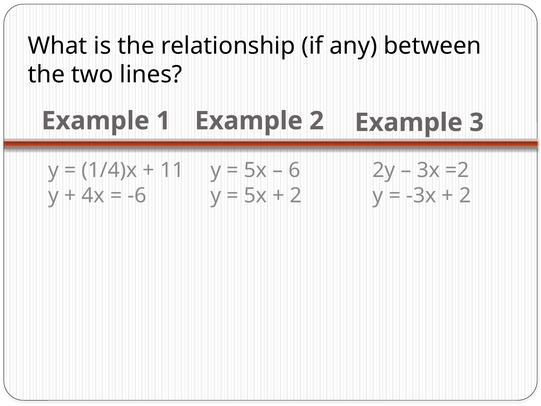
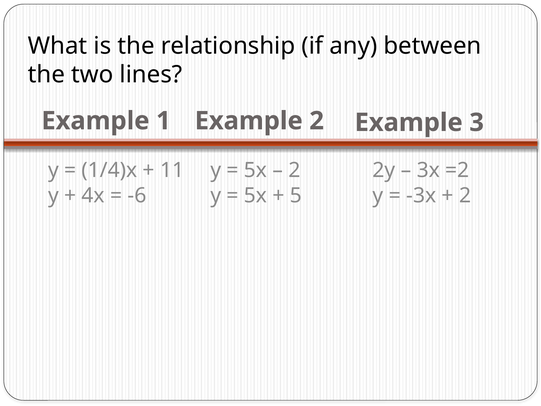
6 at (294, 170): 6 -> 2
2 at (296, 195): 2 -> 5
